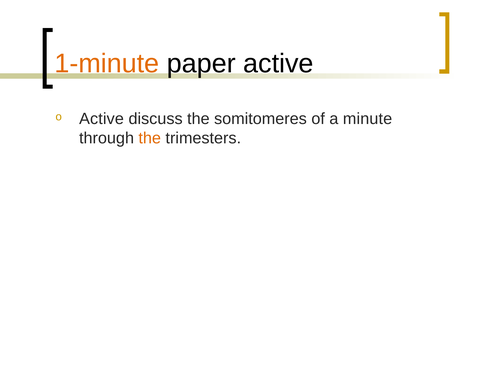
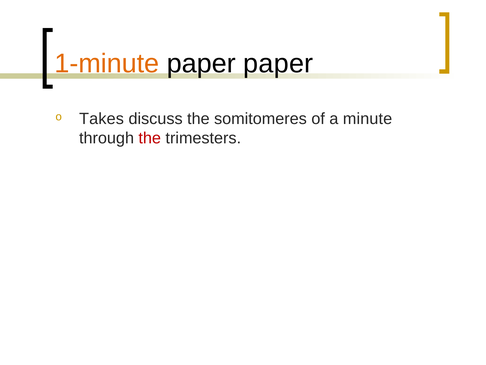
paper active: active -> paper
Active at (102, 119): Active -> Takes
the at (150, 138) colour: orange -> red
